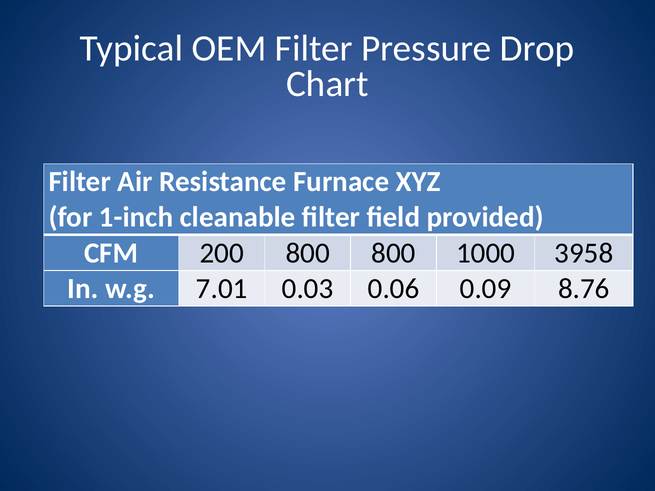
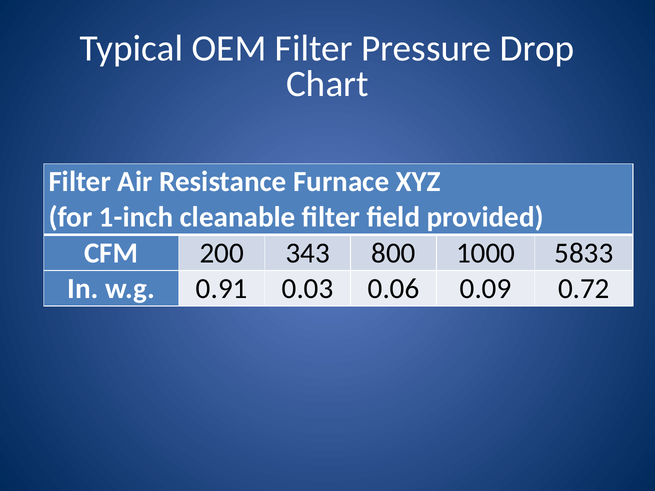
200 800: 800 -> 343
3958: 3958 -> 5833
7.01: 7.01 -> 0.91
8.76: 8.76 -> 0.72
